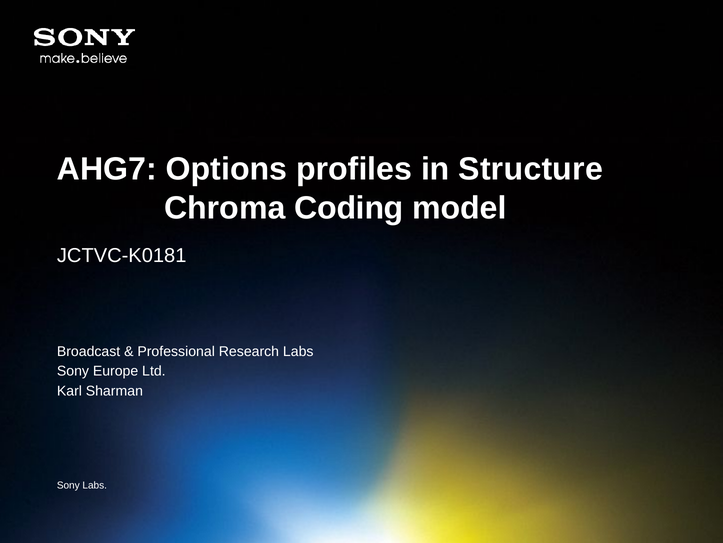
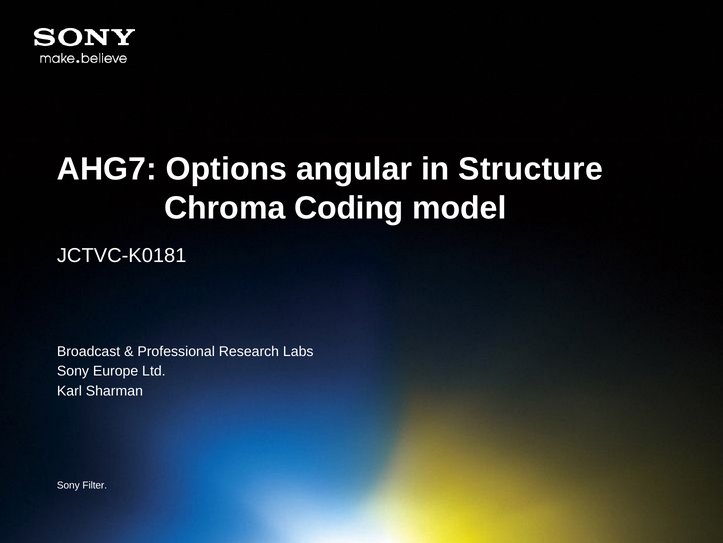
profiles: profiles -> angular
Sony Labs: Labs -> Filter
